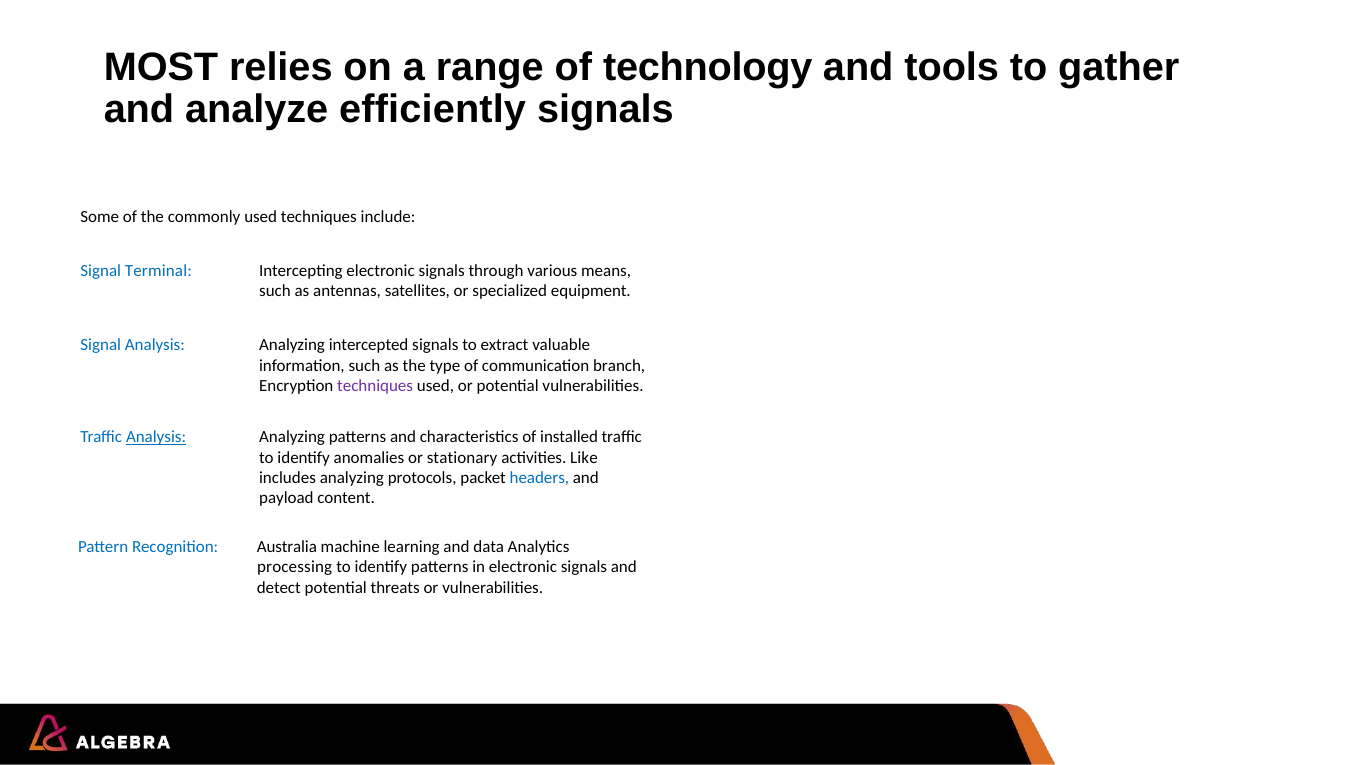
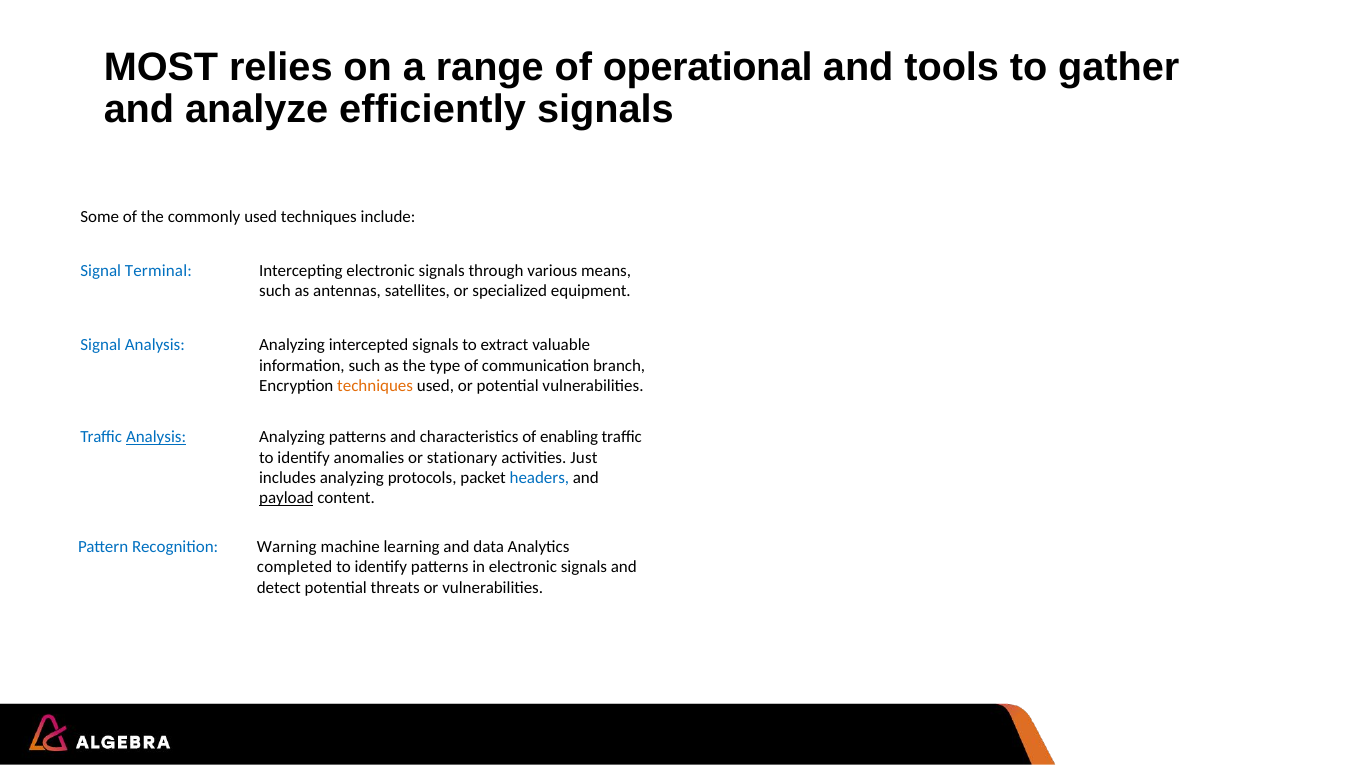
technology: technology -> operational
techniques at (375, 386) colour: purple -> orange
installed: installed -> enabling
Like: Like -> Just
payload underline: none -> present
Australia: Australia -> Warning
processing: processing -> completed
